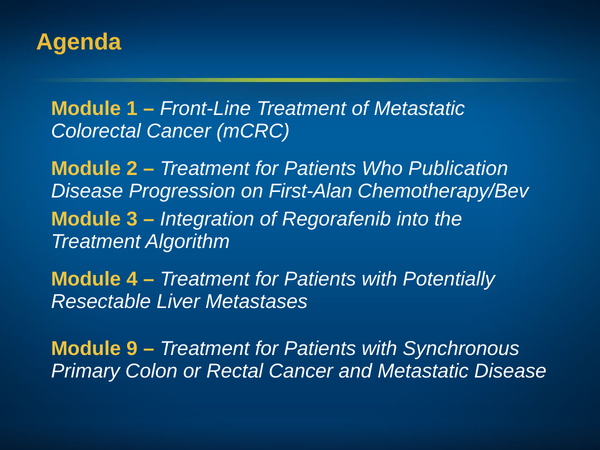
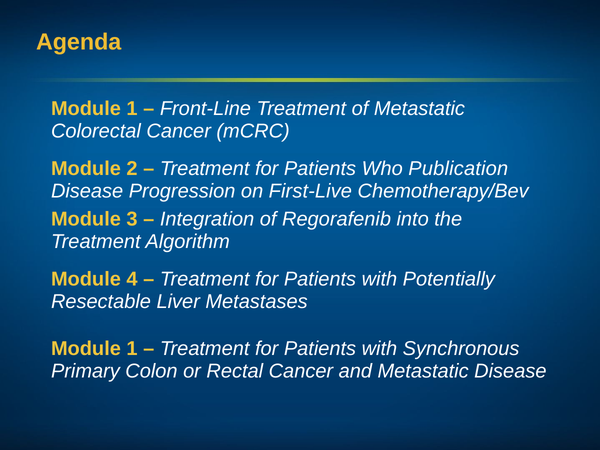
First-Alan: First-Alan -> First-Live
9 at (132, 349): 9 -> 1
